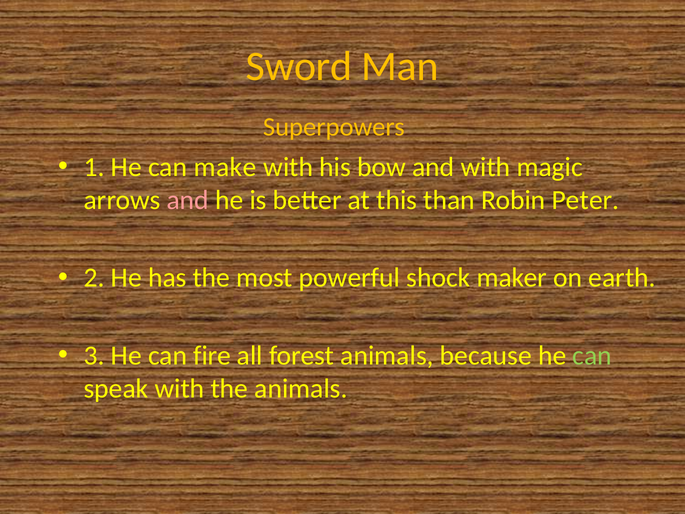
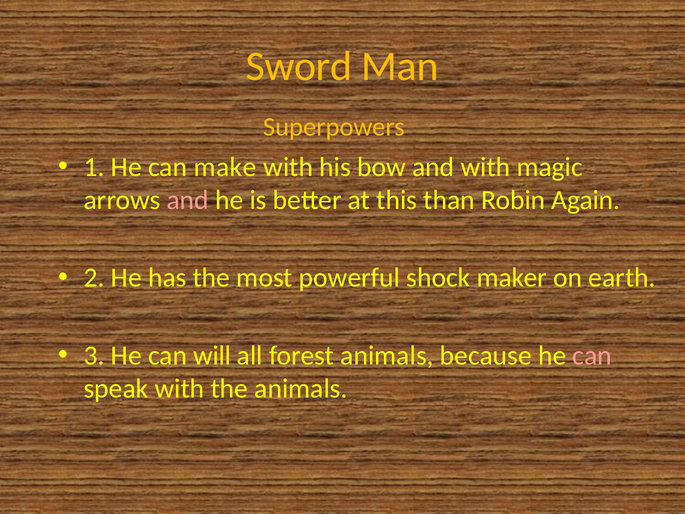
Peter: Peter -> Again
fire: fire -> will
can at (592, 355) colour: light green -> pink
